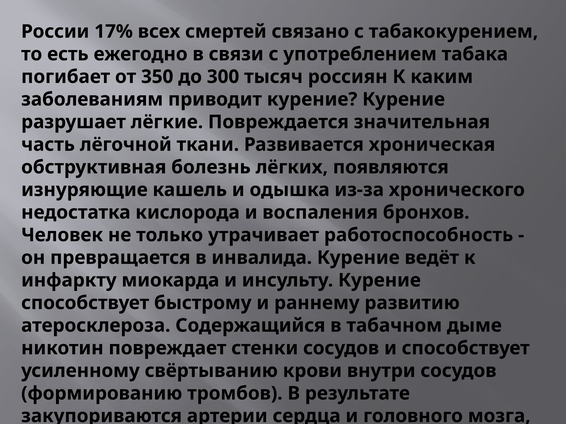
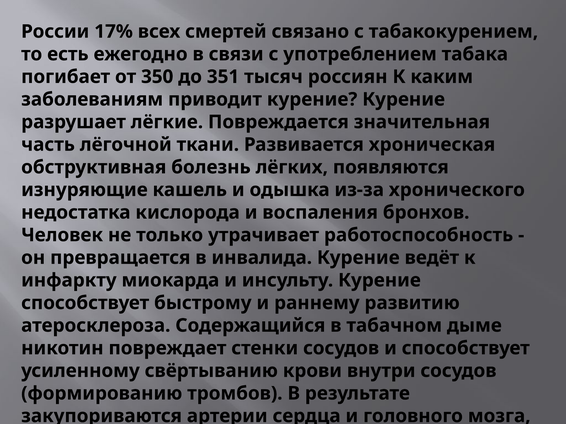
300: 300 -> 351
